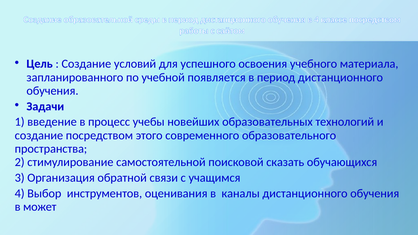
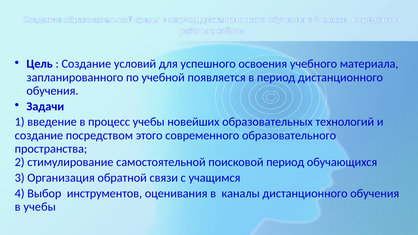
поисковой сказать: сказать -> период
в может: может -> учебы
